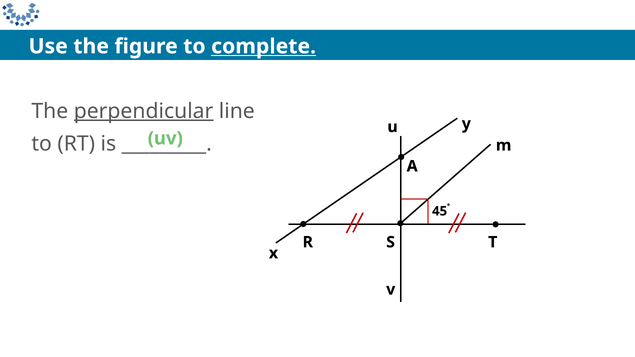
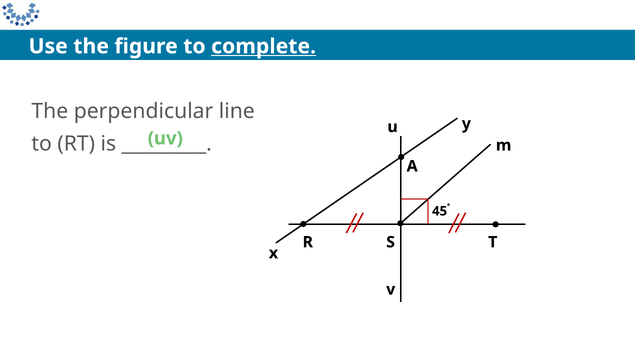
perpendicular underline: present -> none
